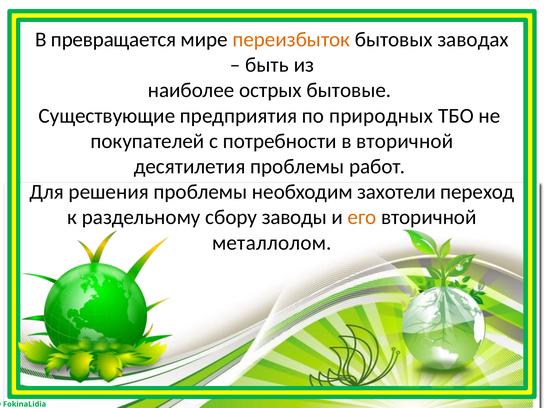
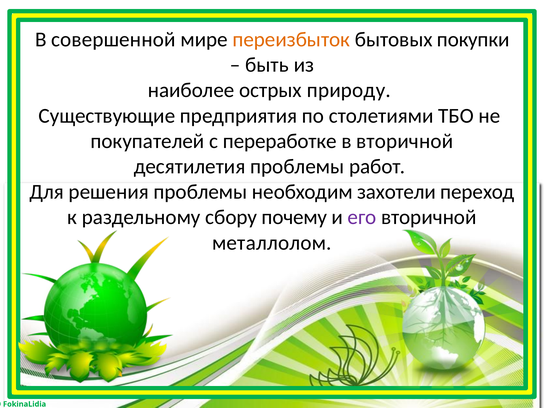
превращается: превращается -> совершенной
заводах: заводах -> покупки
бытовые: бытовые -> природу
природных: природных -> столетиями
потребности: потребности -> переработке
заводы: заводы -> почему
его colour: orange -> purple
